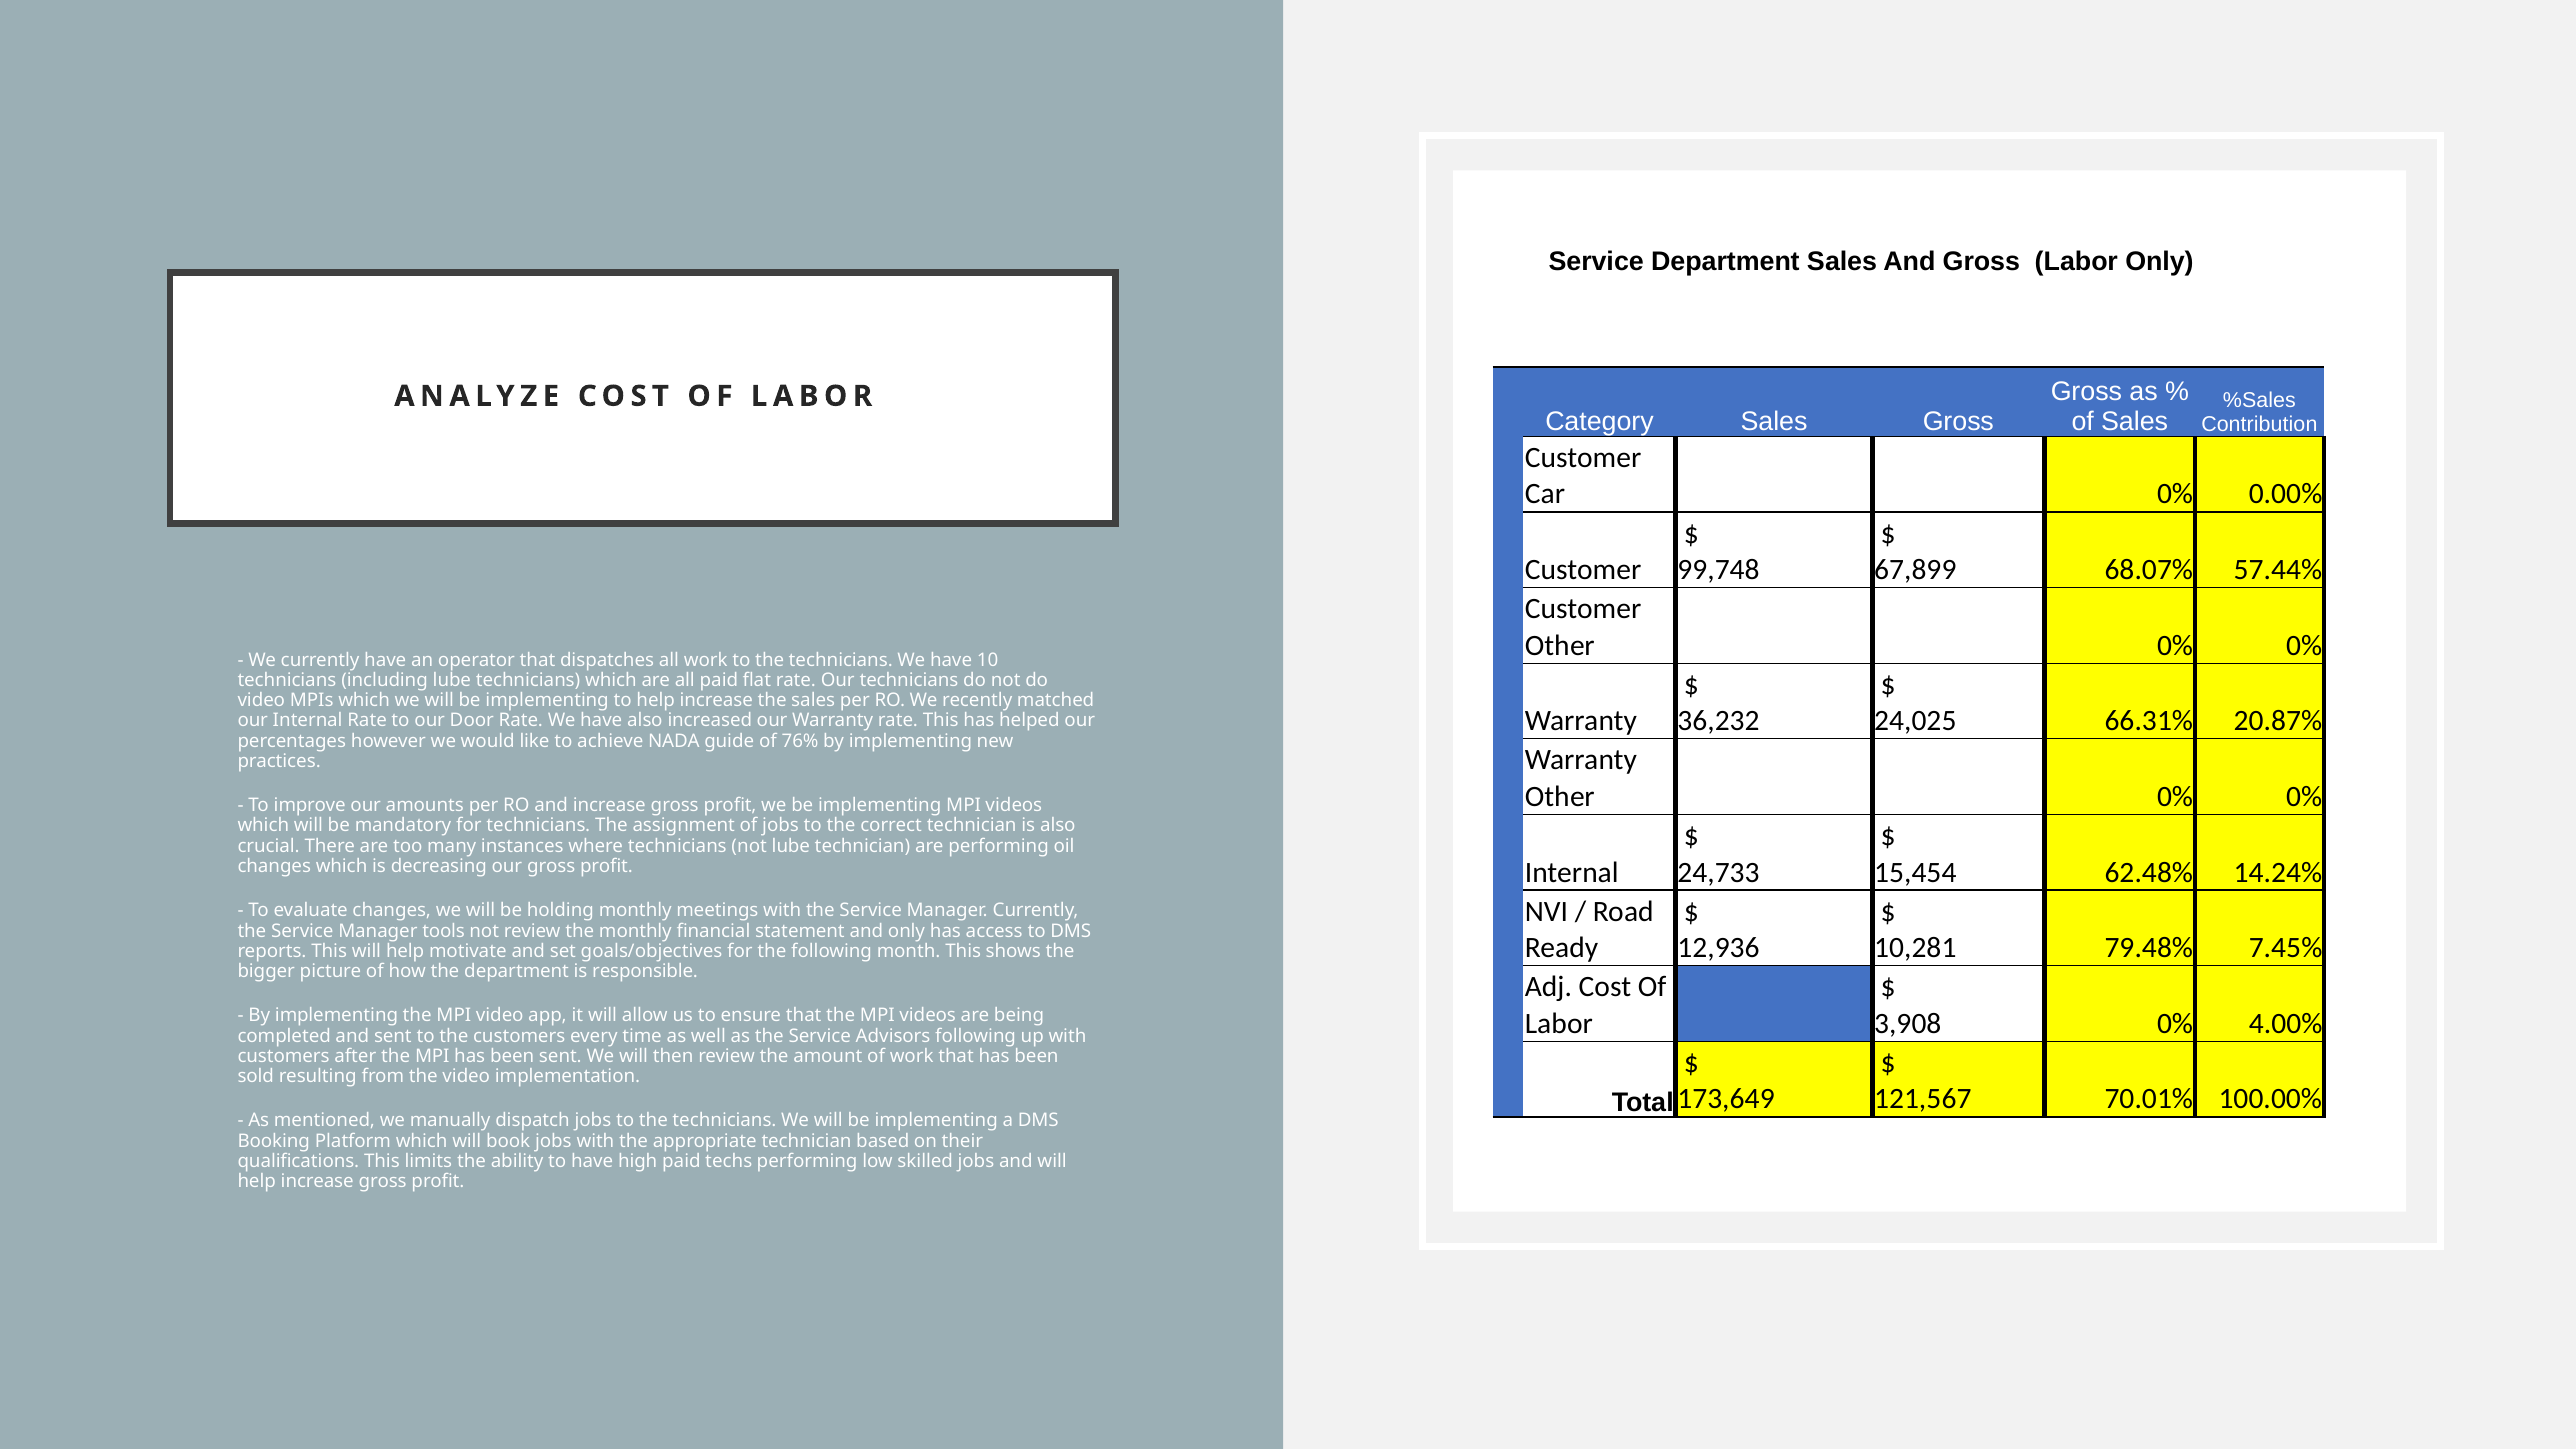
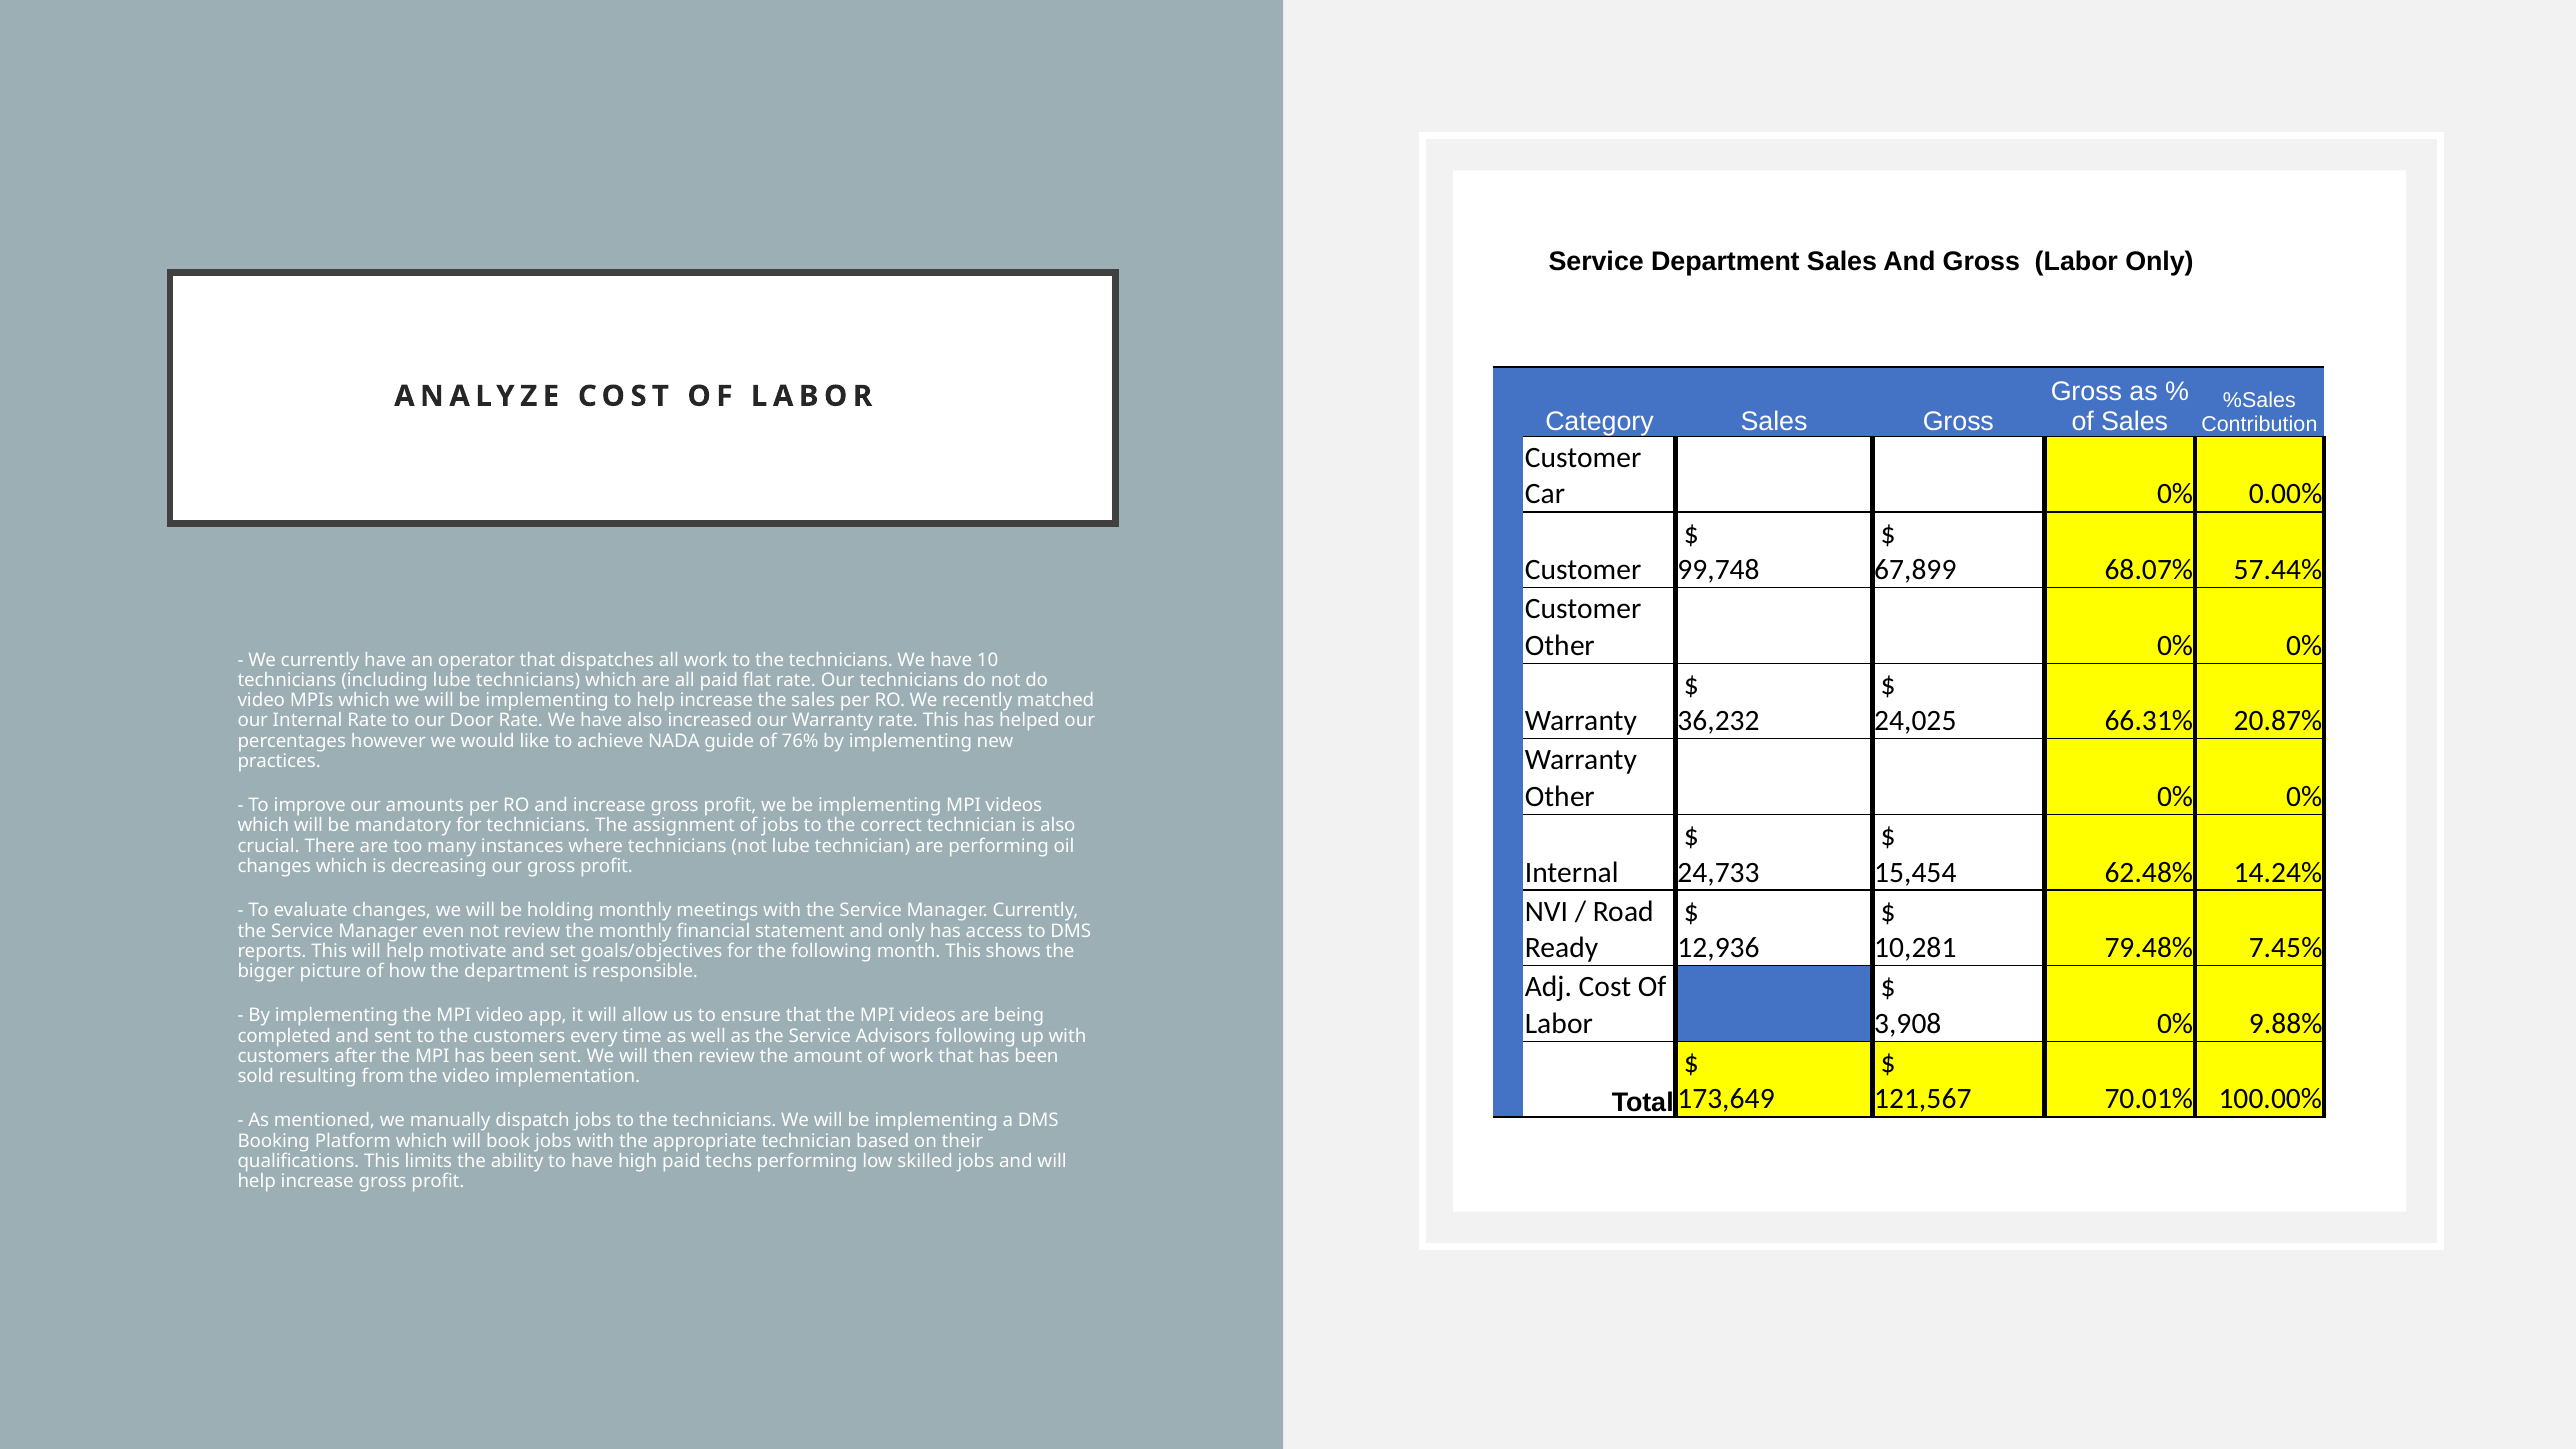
tools: tools -> even
4.00%: 4.00% -> 9.88%
